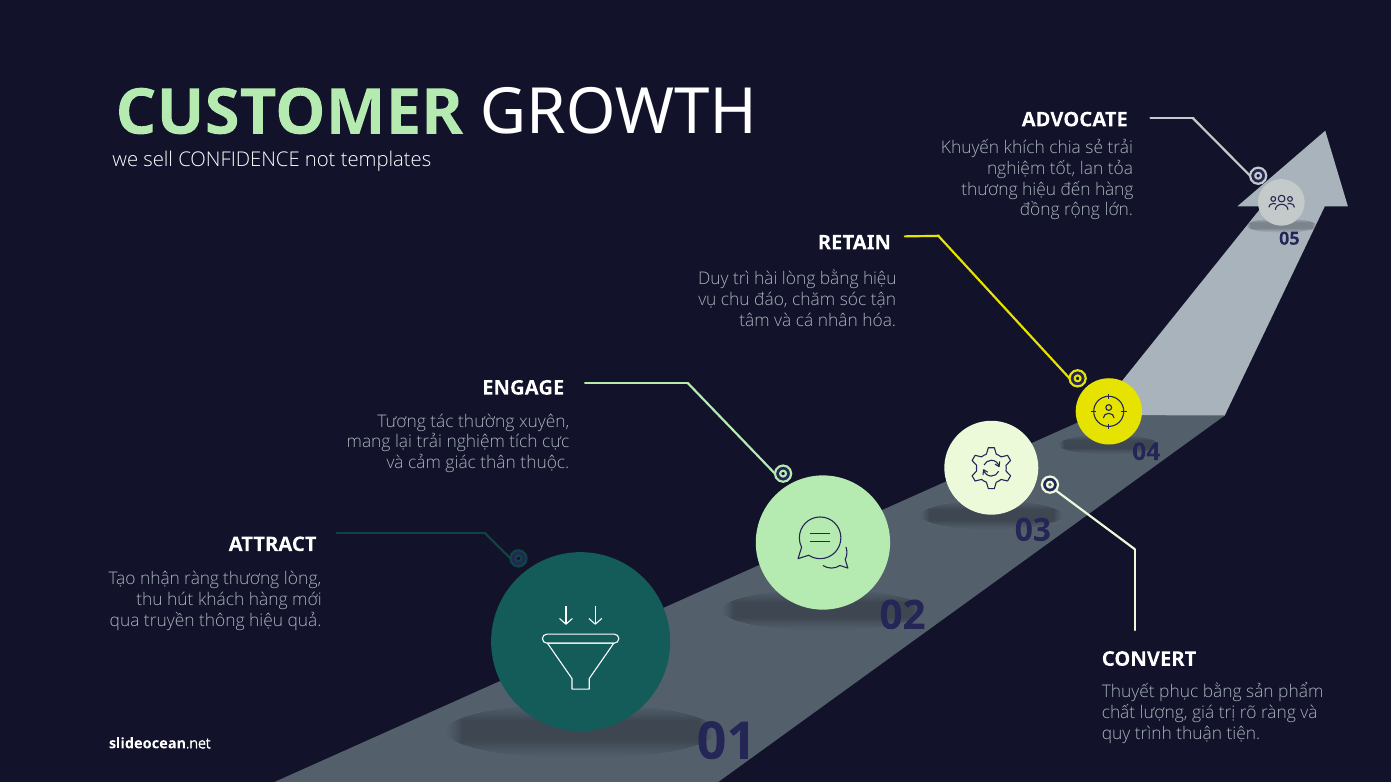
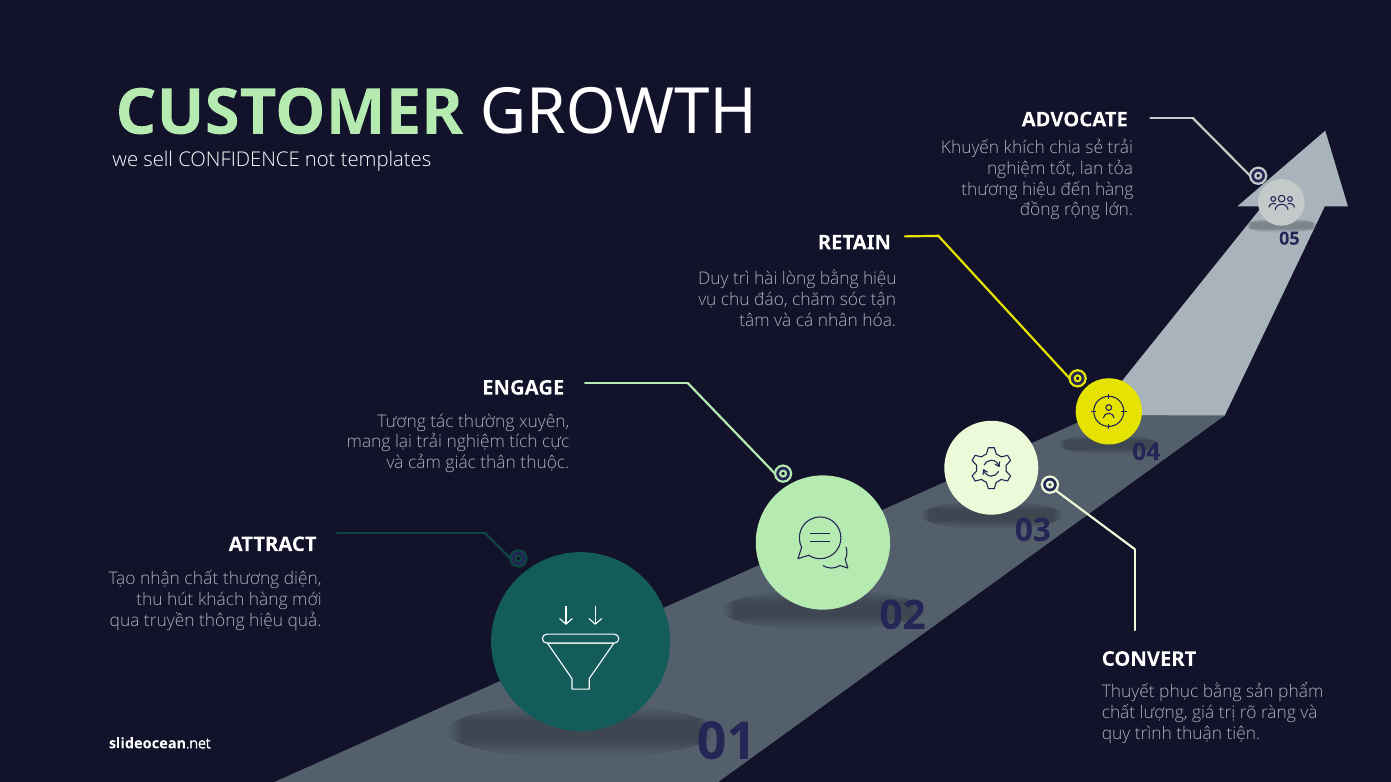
nhận ràng: ràng -> chất
thương lòng: lòng -> diện
